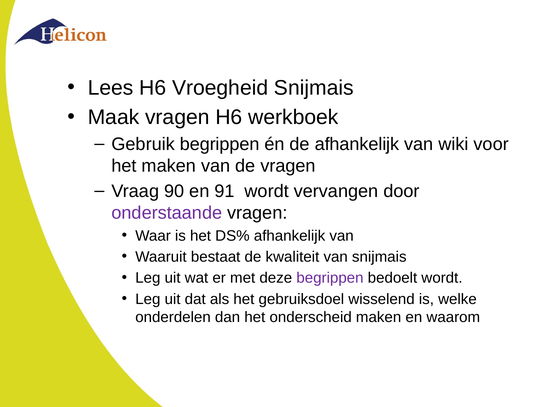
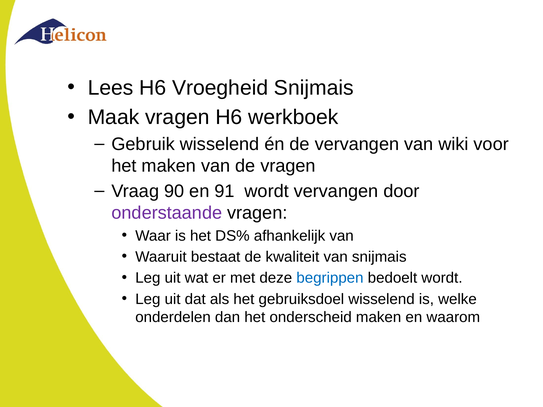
Gebruik begrippen: begrippen -> wisselend
de afhankelijk: afhankelijk -> vervangen
begrippen at (330, 278) colour: purple -> blue
